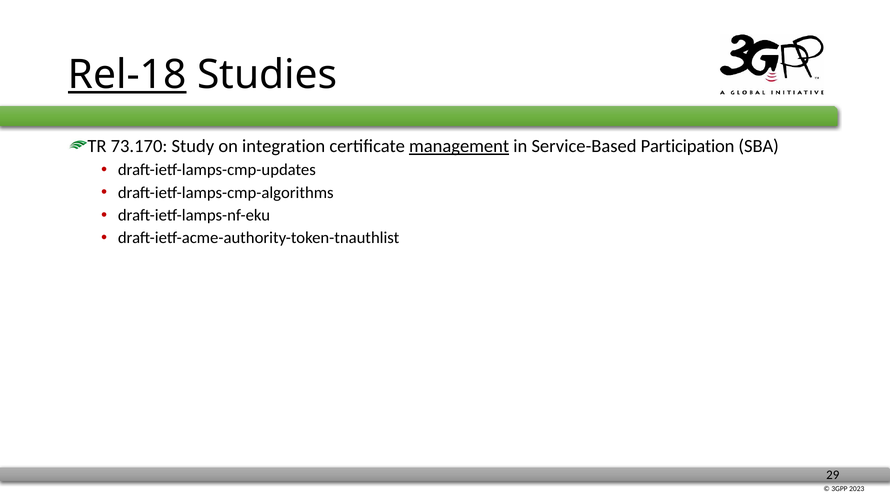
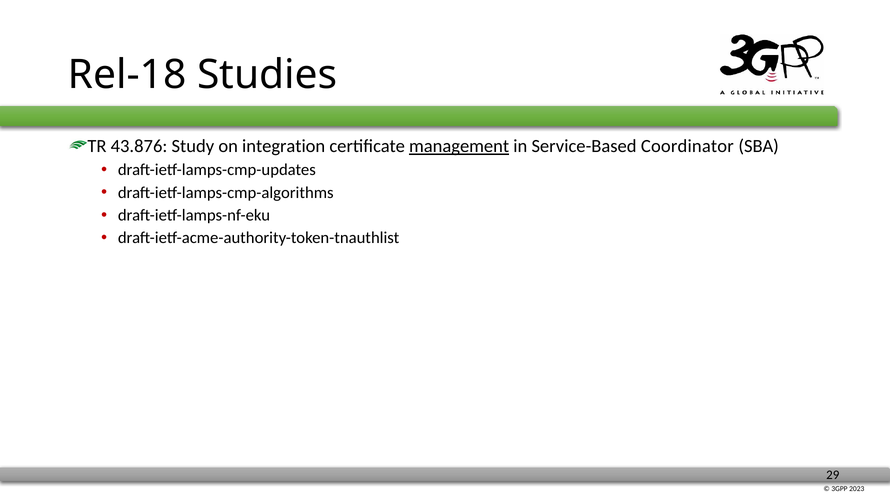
Rel-18 underline: present -> none
73.170: 73.170 -> 43.876
Participation: Participation -> Coordinator
